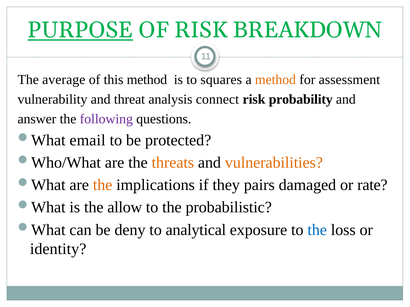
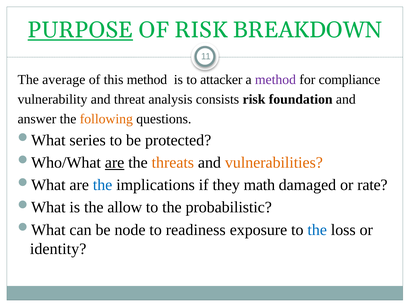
squares: squares -> attacker
method at (275, 80) colour: orange -> purple
assessment: assessment -> compliance
connect: connect -> consists
probability: probability -> foundation
following colour: purple -> orange
email: email -> series
are at (115, 163) underline: none -> present
the at (103, 185) colour: orange -> blue
pairs: pairs -> math
deny: deny -> node
analytical: analytical -> readiness
